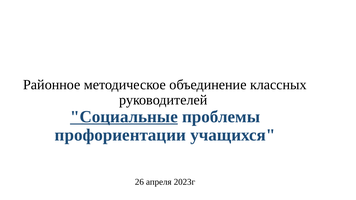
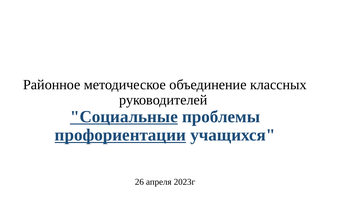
профориентации underline: none -> present
